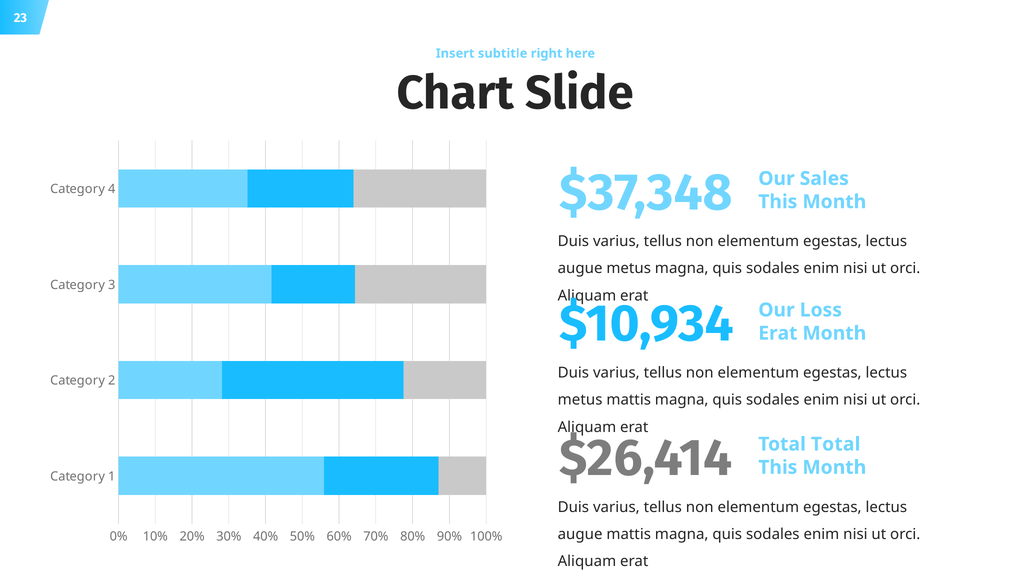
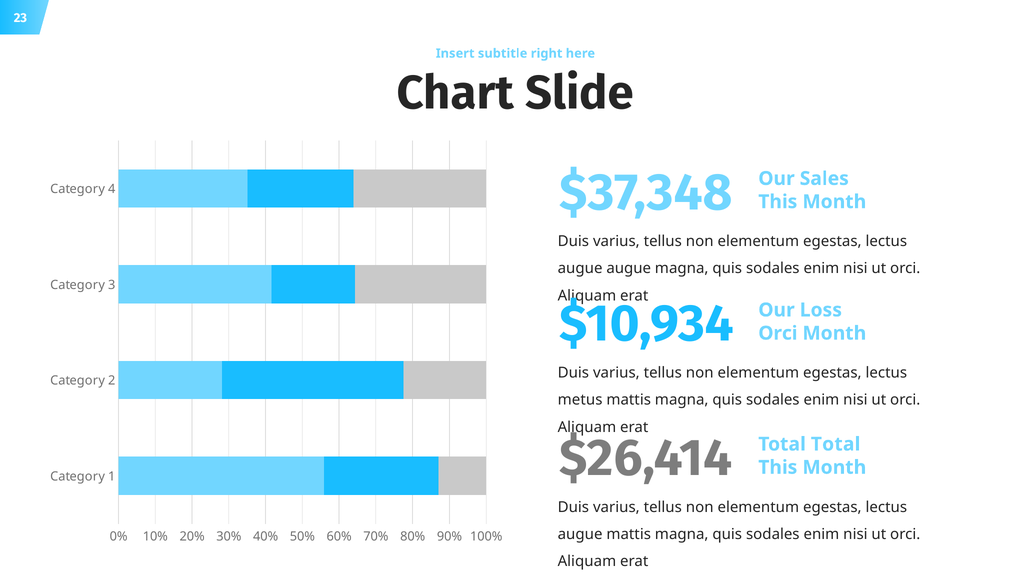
augue metus: metus -> augue
Erat at (778, 333): Erat -> Orci
